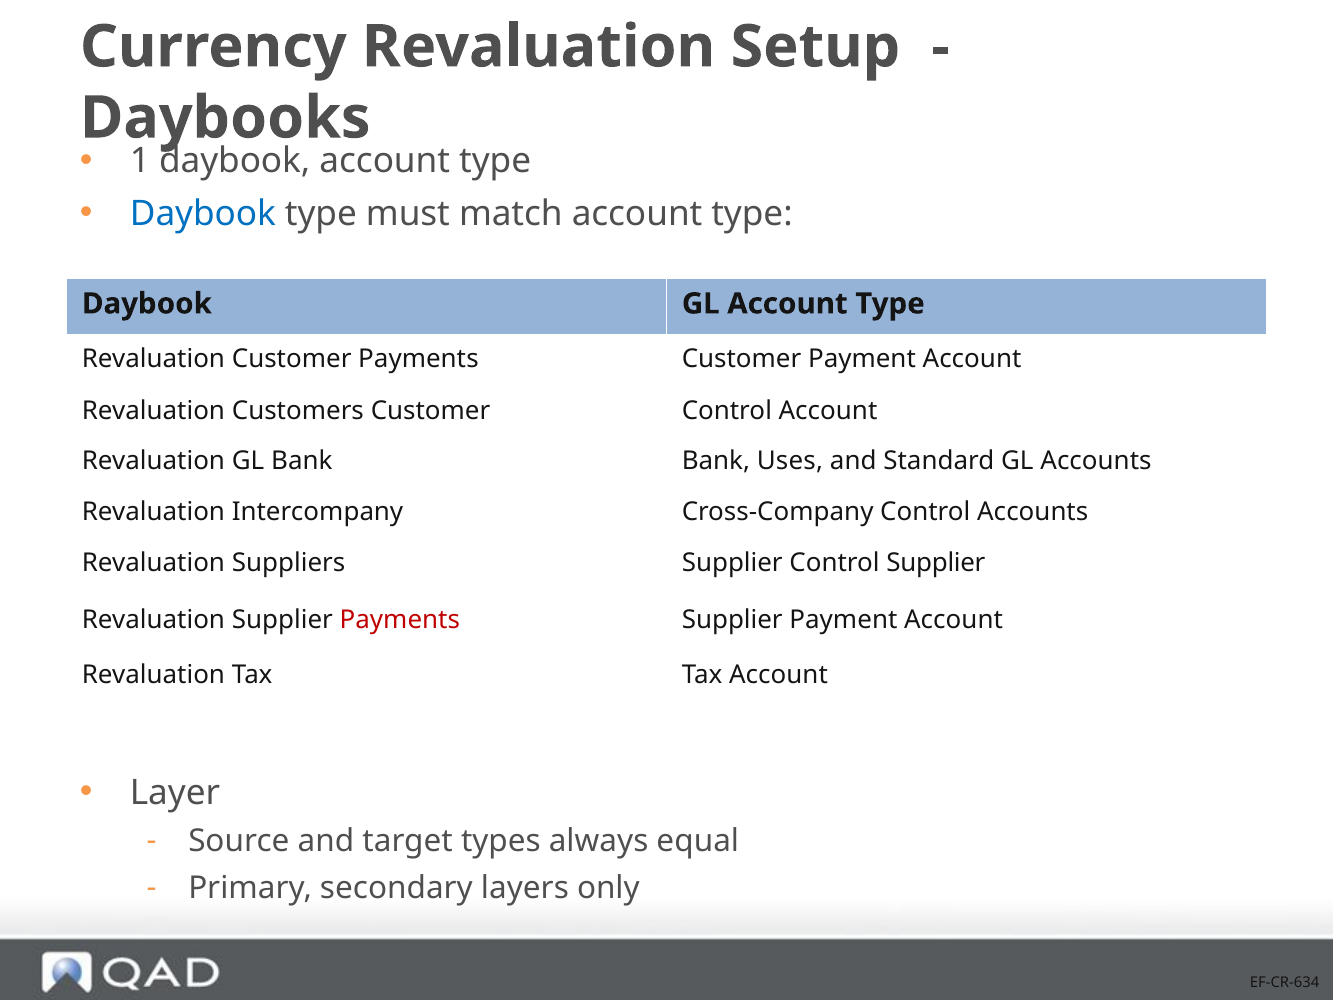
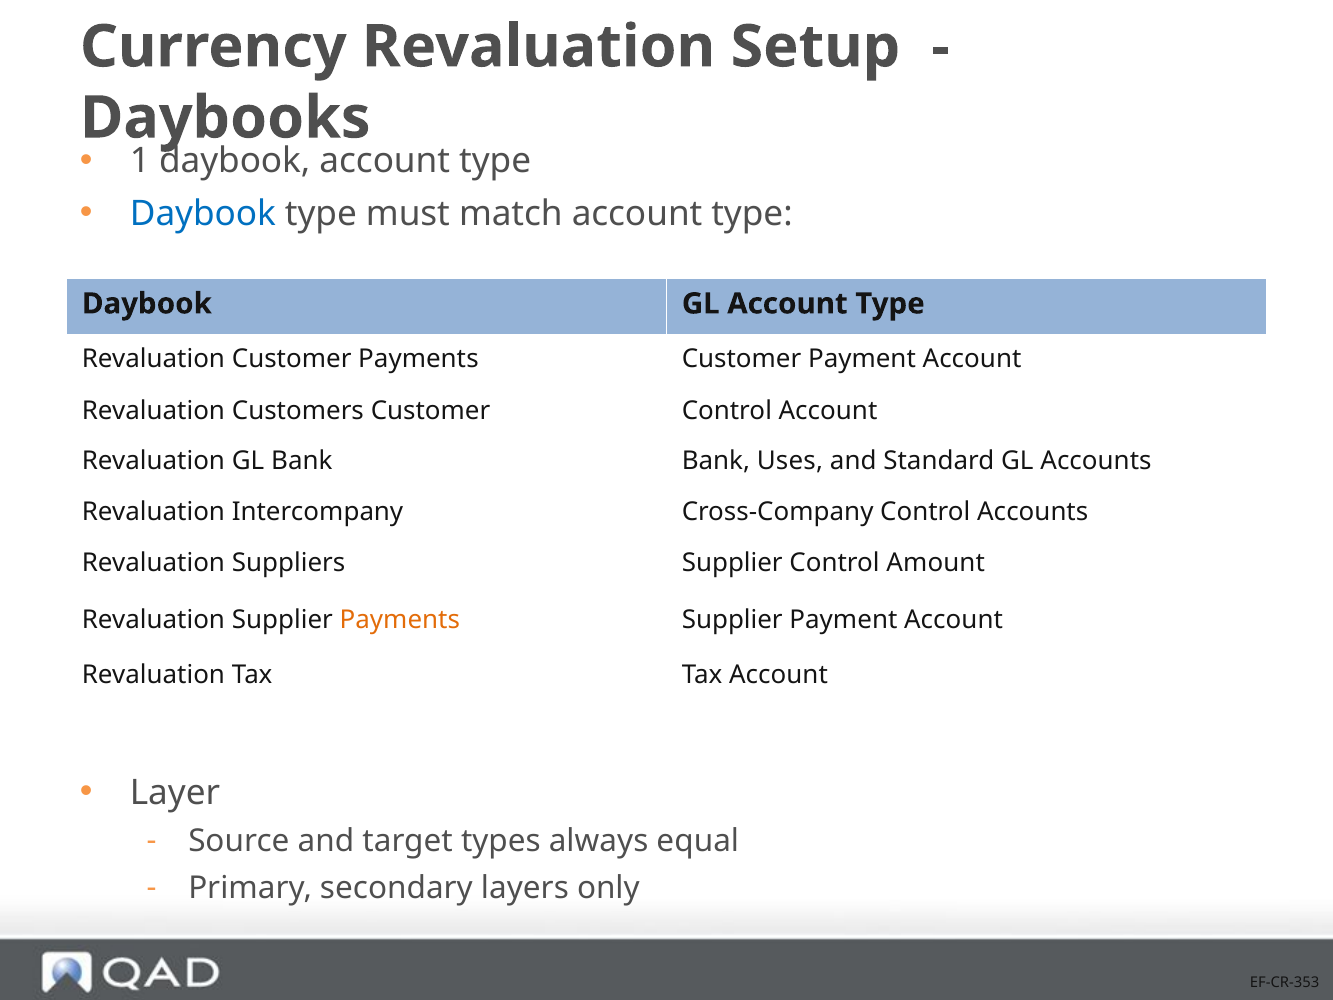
Control Supplier: Supplier -> Amount
Payments at (400, 619) colour: red -> orange
EF-CR-634: EF-CR-634 -> EF-CR-353
